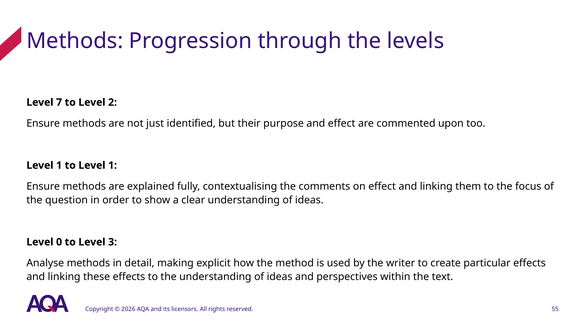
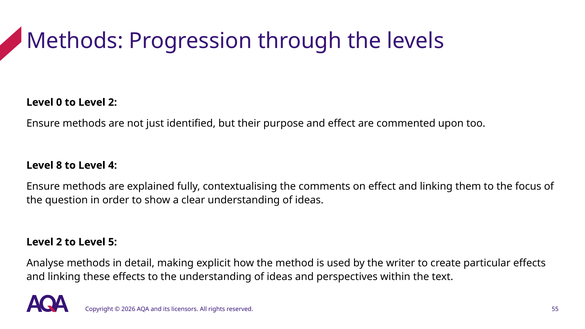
7: 7 -> 0
1 at (59, 165): 1 -> 8
to Level 1: 1 -> 4
0 at (59, 242): 0 -> 2
3: 3 -> 5
